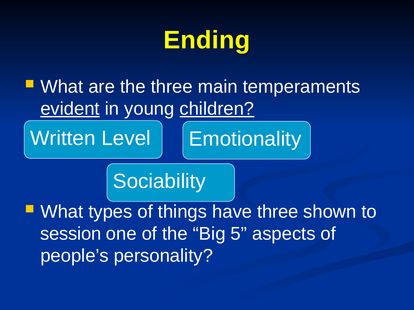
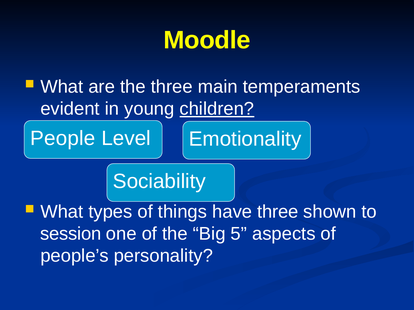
Ending: Ending -> Moodle
evident underline: present -> none
Written: Written -> People
